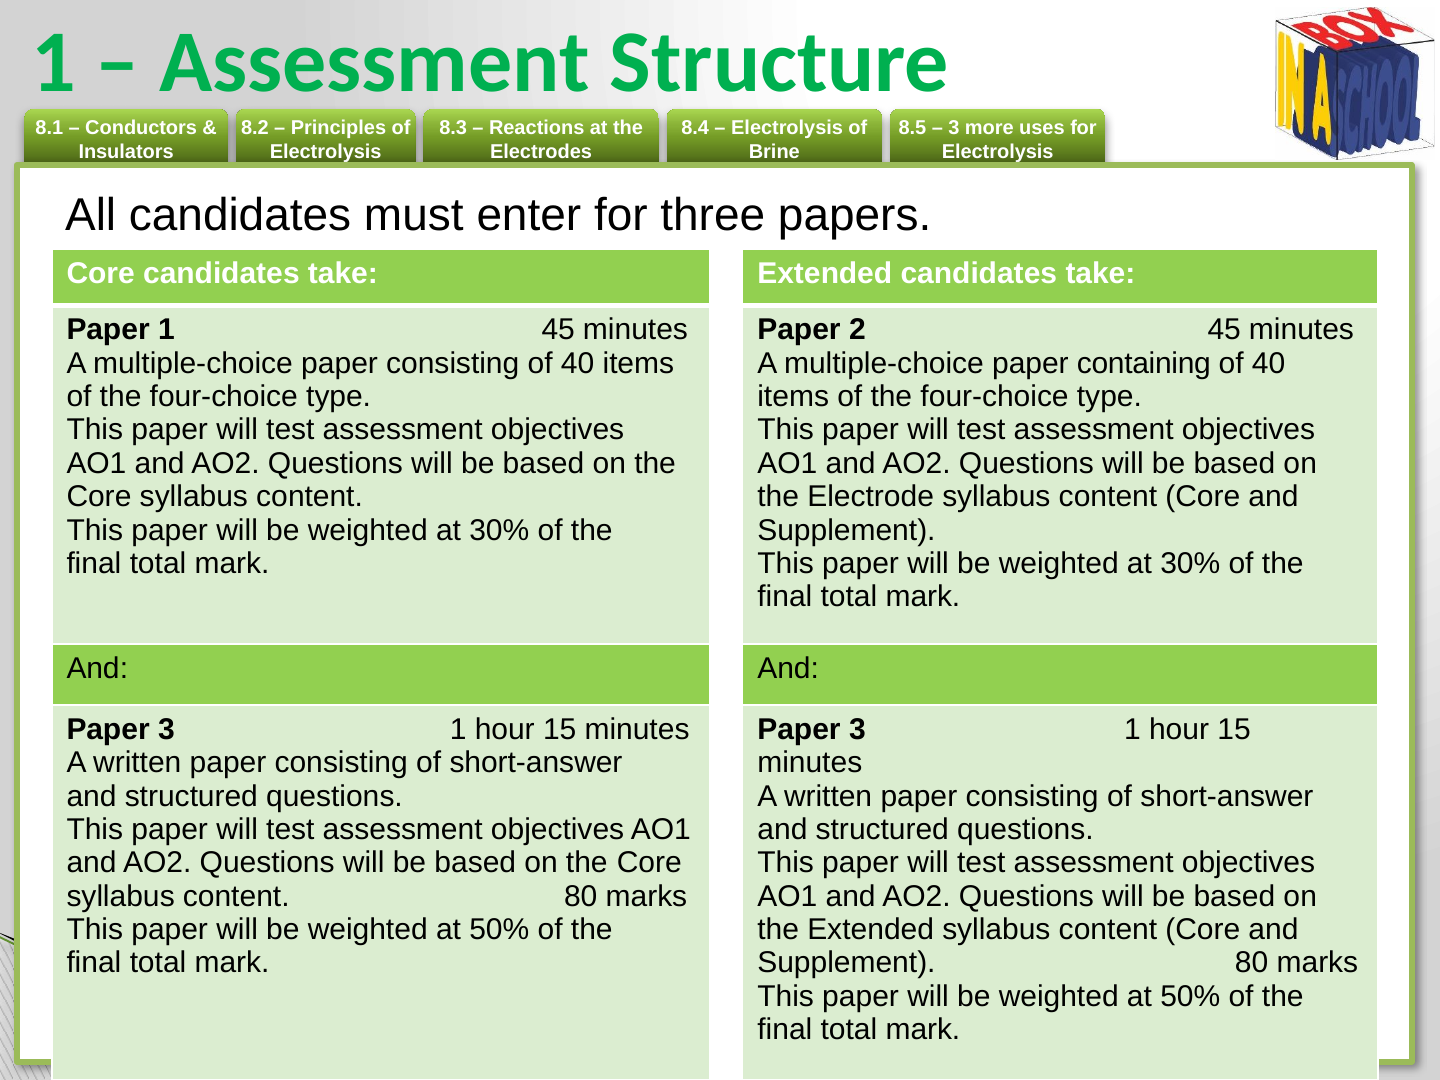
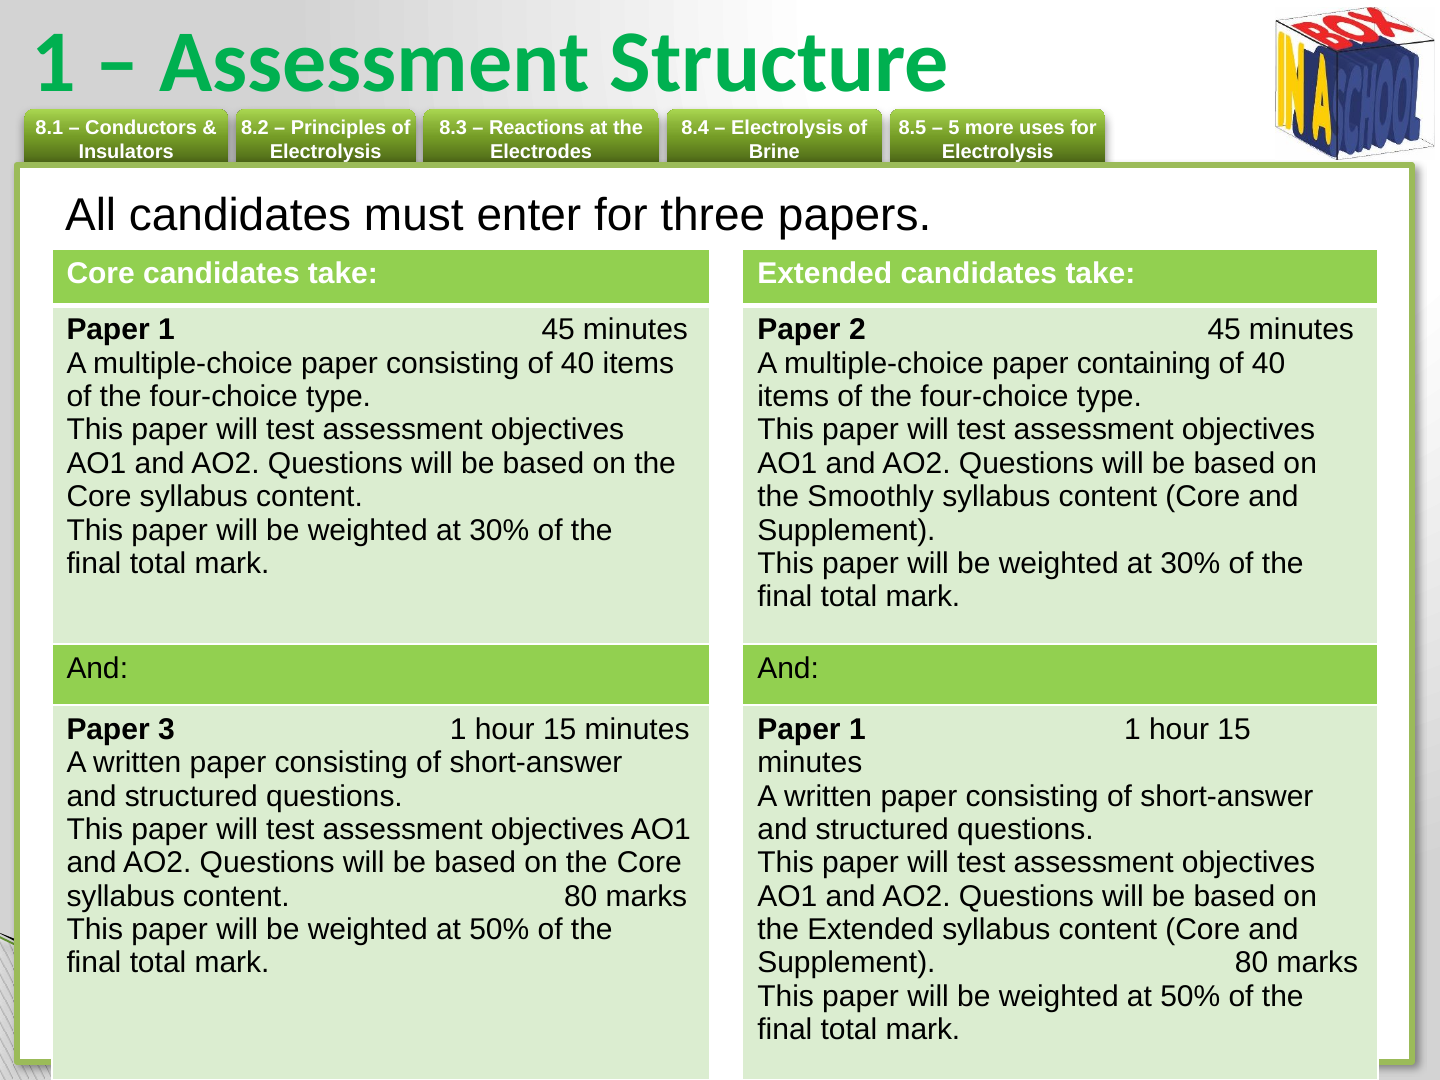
3 at (954, 128): 3 -> 5
Electrode: Electrode -> Smoothly
3 at (857, 730): 3 -> 1
